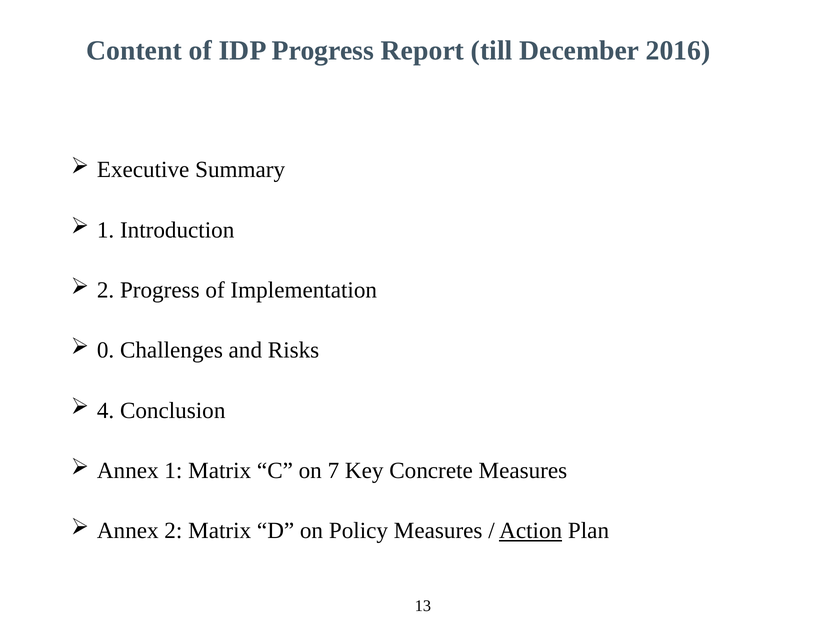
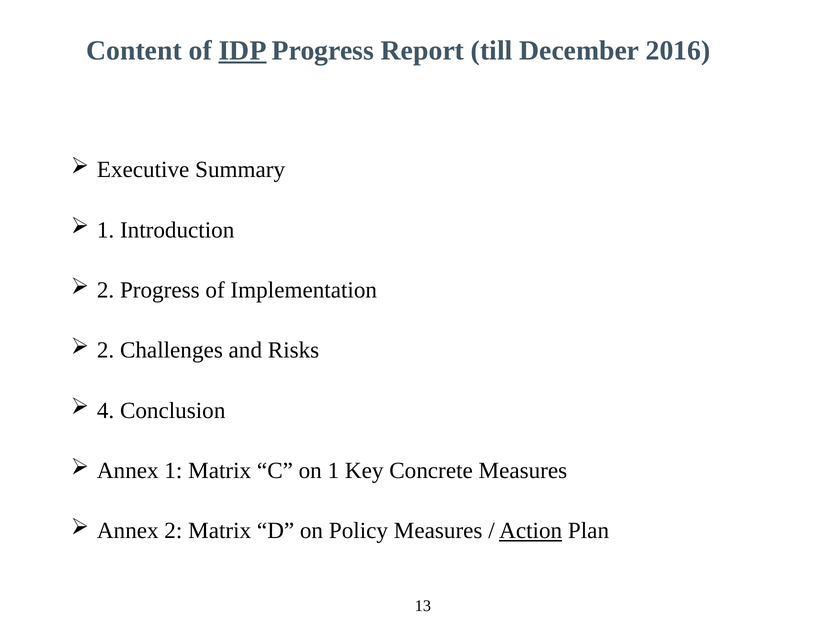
IDP underline: none -> present
0 at (106, 350): 0 -> 2
on 7: 7 -> 1
